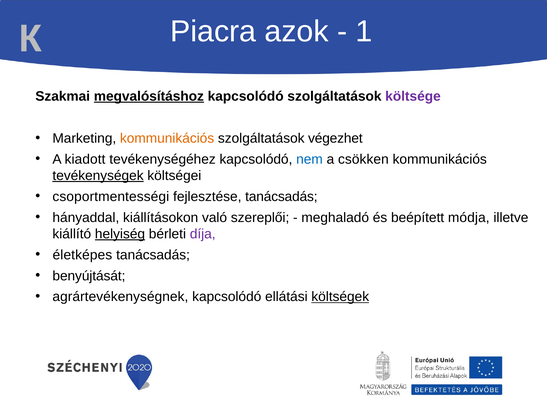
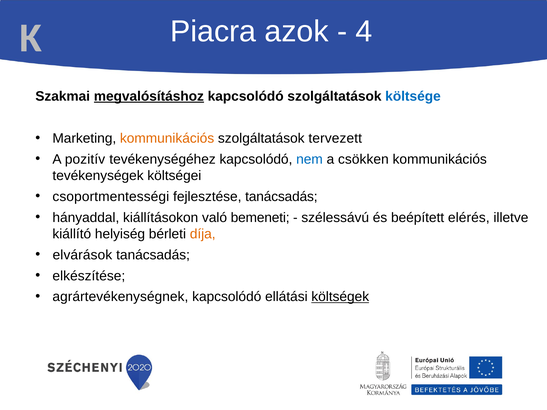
1: 1 -> 4
költsége colour: purple -> blue
végezhet: végezhet -> tervezett
kiadott: kiadott -> pozitív
tevékenységek underline: present -> none
szereplői: szereplői -> bemeneti
meghaladó: meghaladó -> szélessávú
módja: módja -> elérés
helyiség underline: present -> none
díja colour: purple -> orange
életképes: életképes -> elvárások
benyújtását: benyújtását -> elkészítése
